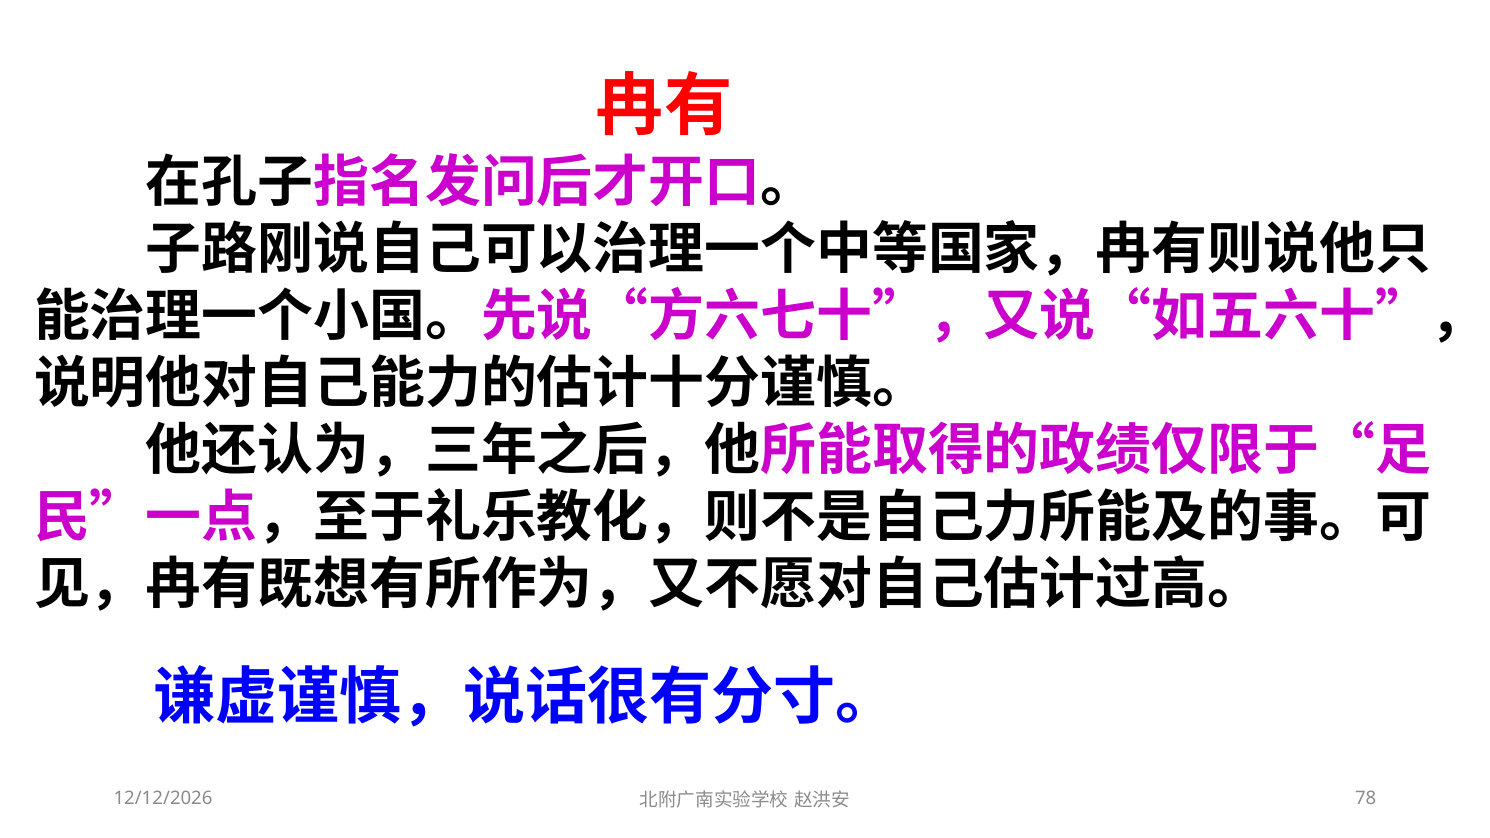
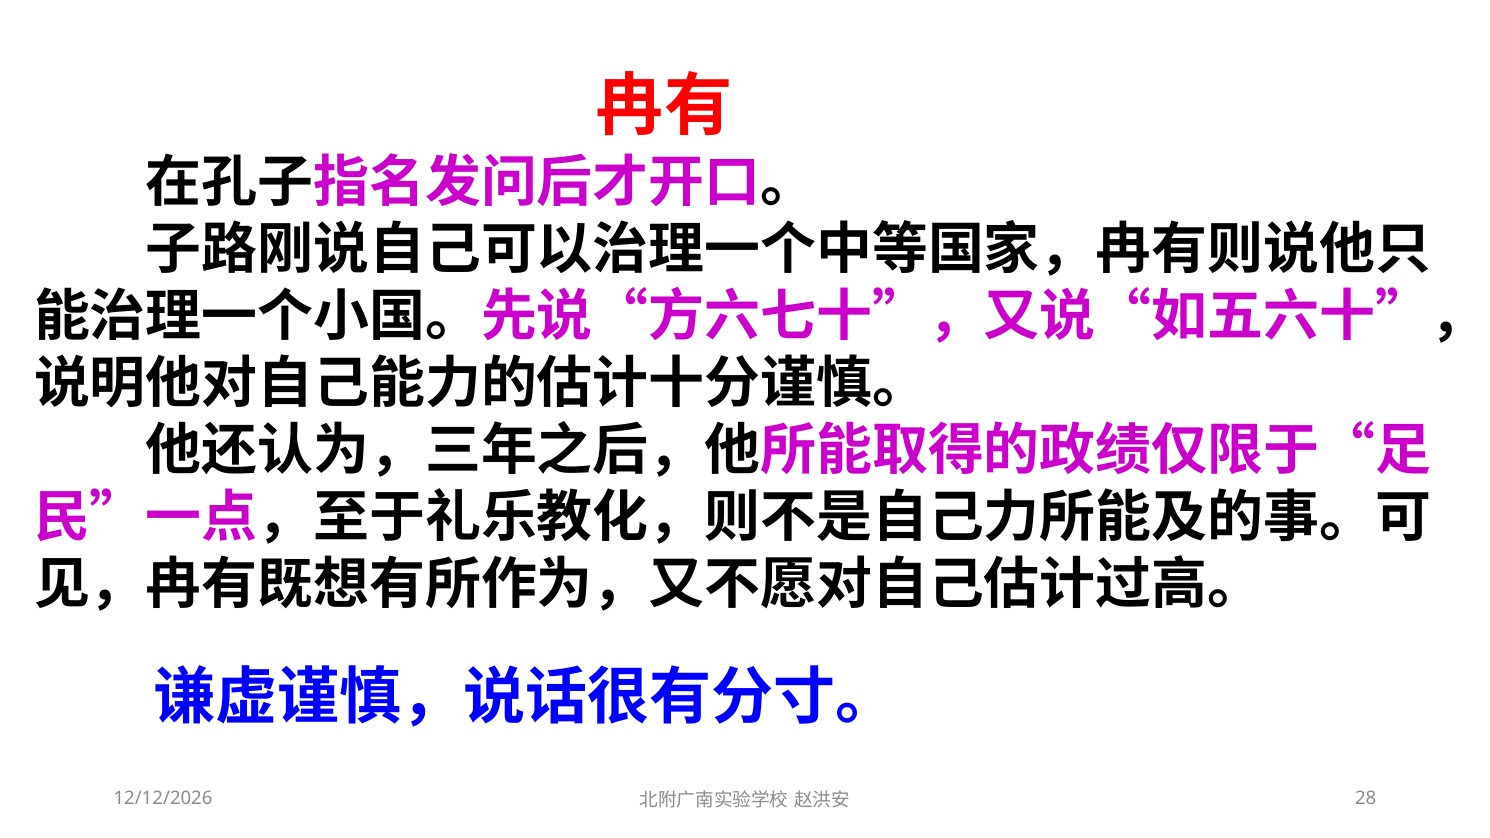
78: 78 -> 28
